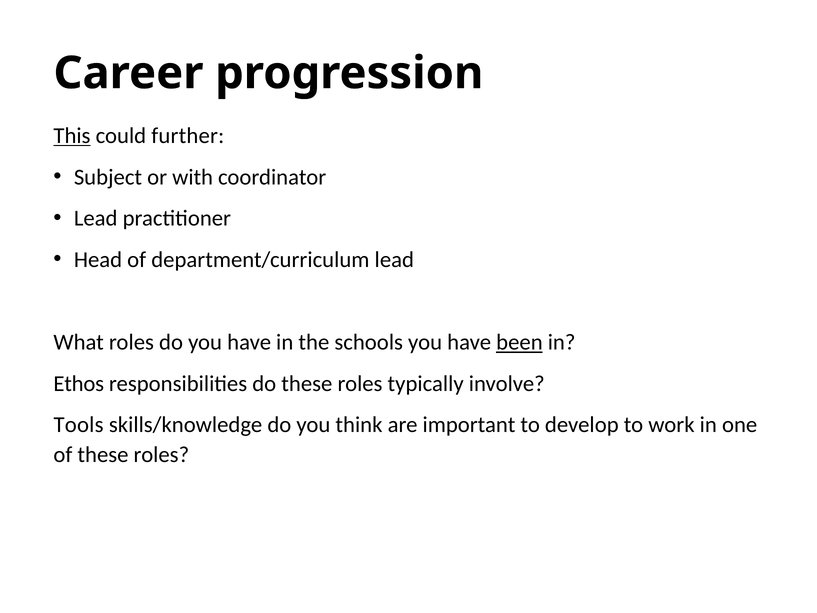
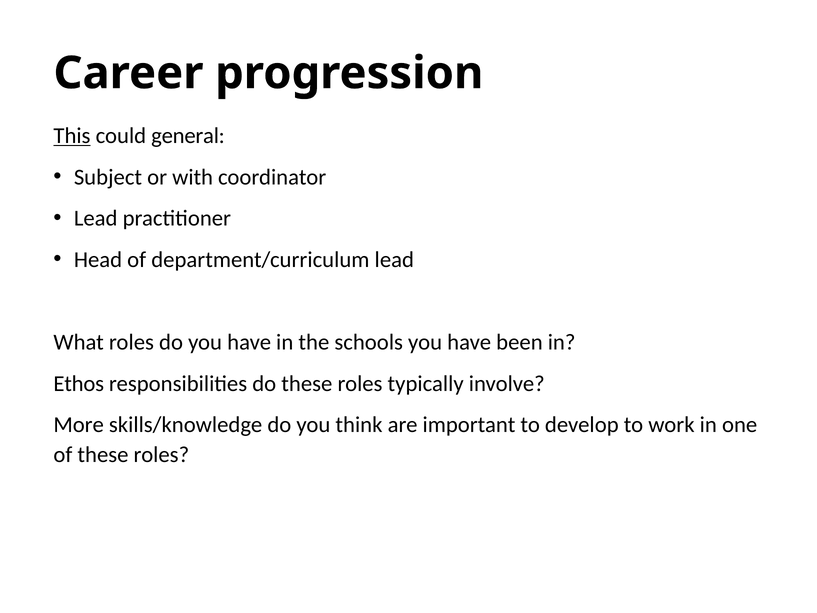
further: further -> general
been underline: present -> none
Tools: Tools -> More
